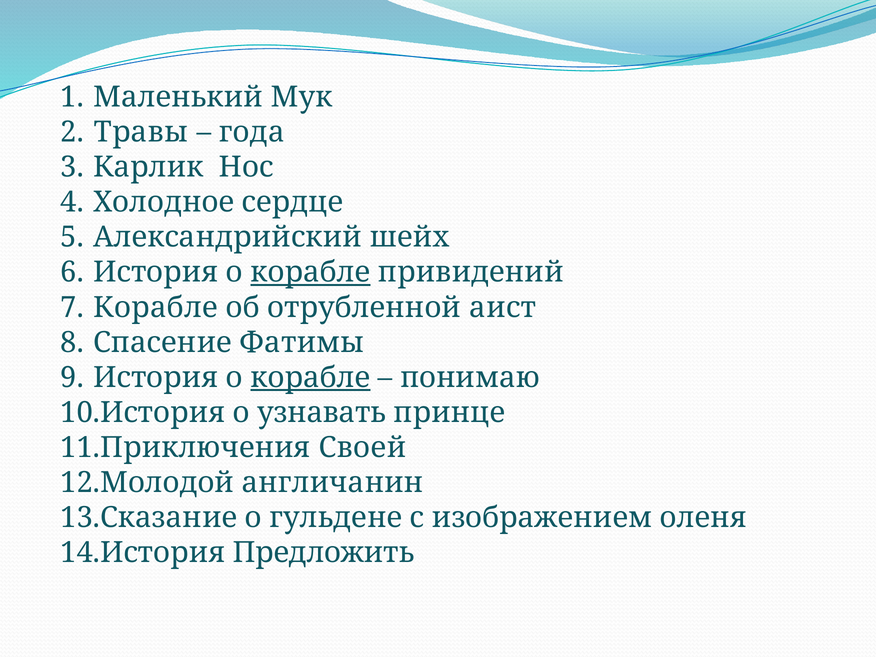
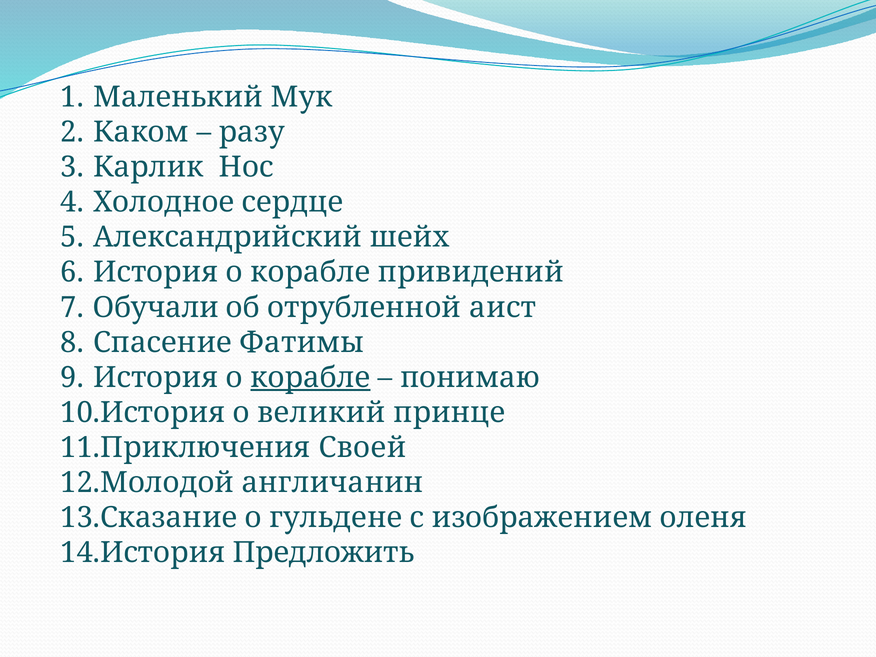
Травы: Травы -> Каком
года: года -> разу
корабле at (310, 272) underline: present -> none
Корабле at (156, 307): Корабле -> Обучали
узнавать: узнавать -> великий
